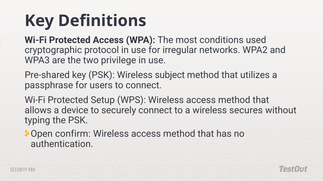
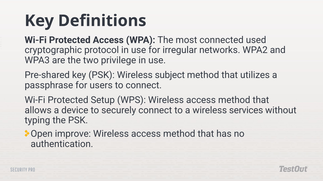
conditions: conditions -> connected
secures: secures -> services
confirm: confirm -> improve
